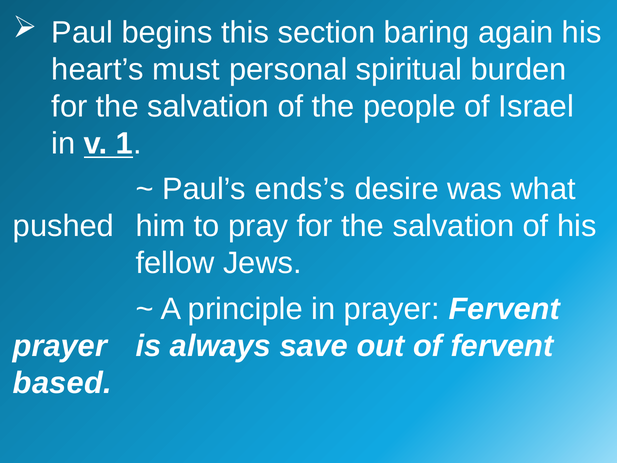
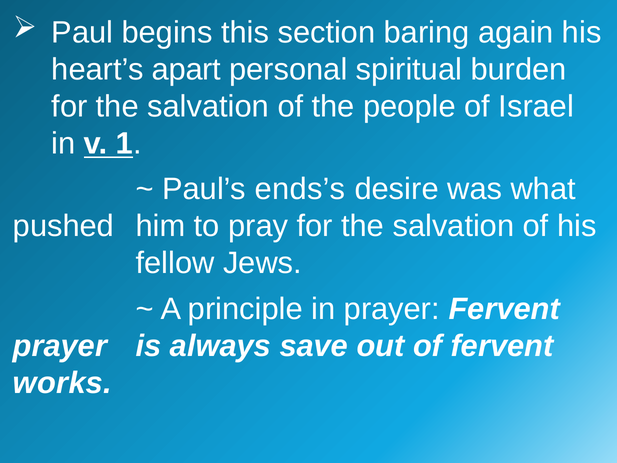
must: must -> apart
based: based -> works
